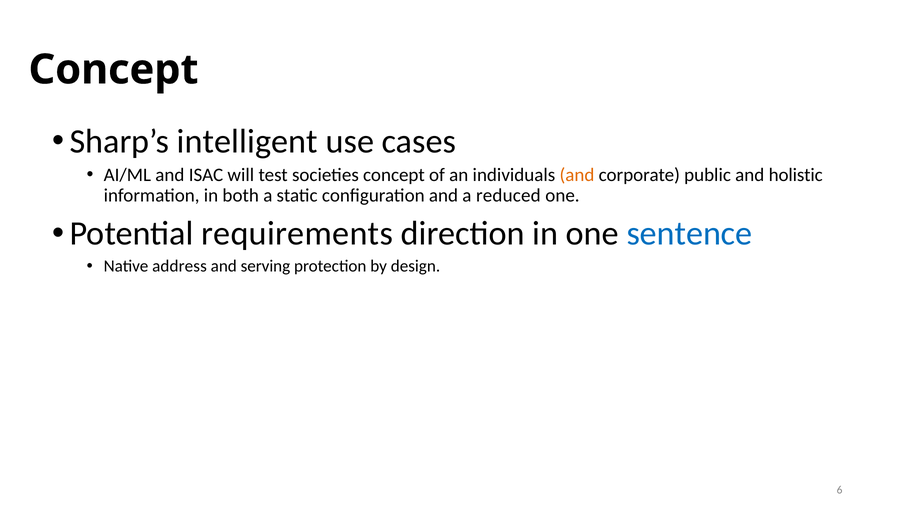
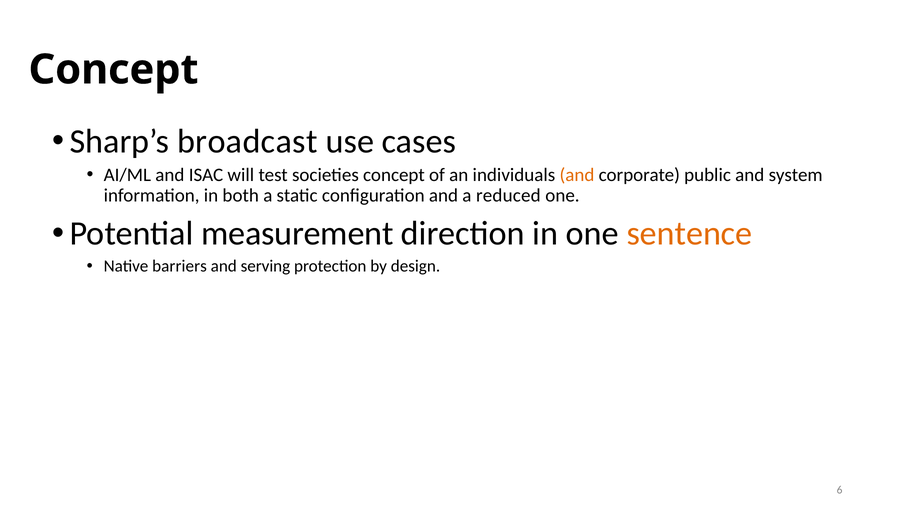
intelligent: intelligent -> broadcast
holistic: holistic -> system
requirements: requirements -> measurement
sentence colour: blue -> orange
address: address -> barriers
